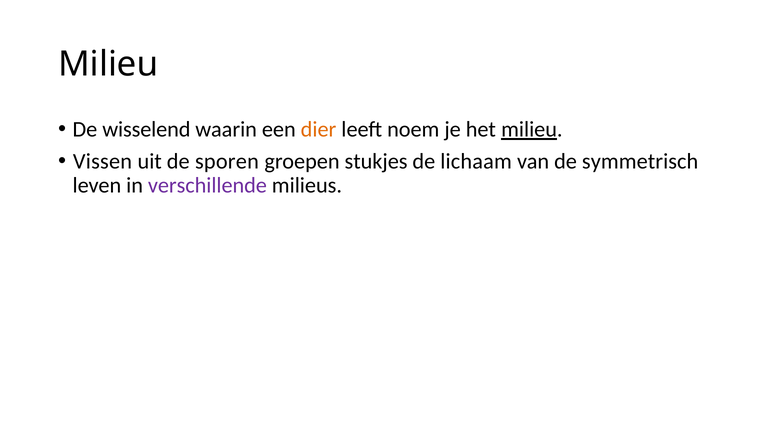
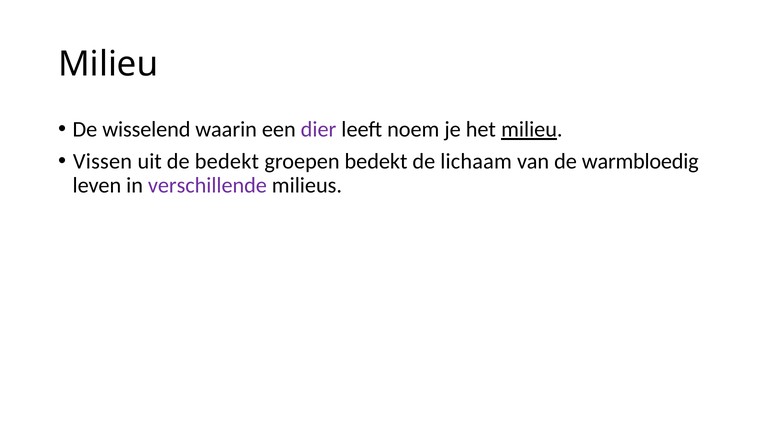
dier colour: orange -> purple
de sporen: sporen -> bedekt
groepen stukjes: stukjes -> bedekt
symmetrisch: symmetrisch -> warmbloedig
